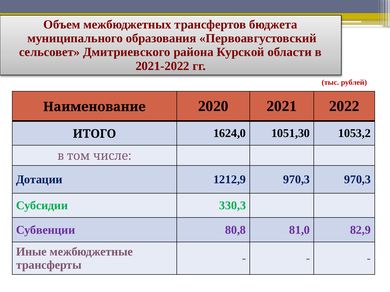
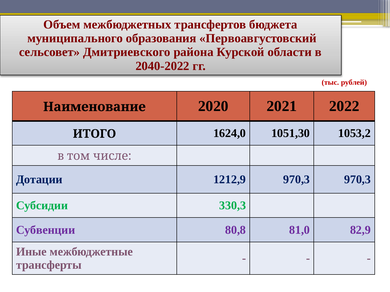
2021-2022: 2021-2022 -> 2040-2022
